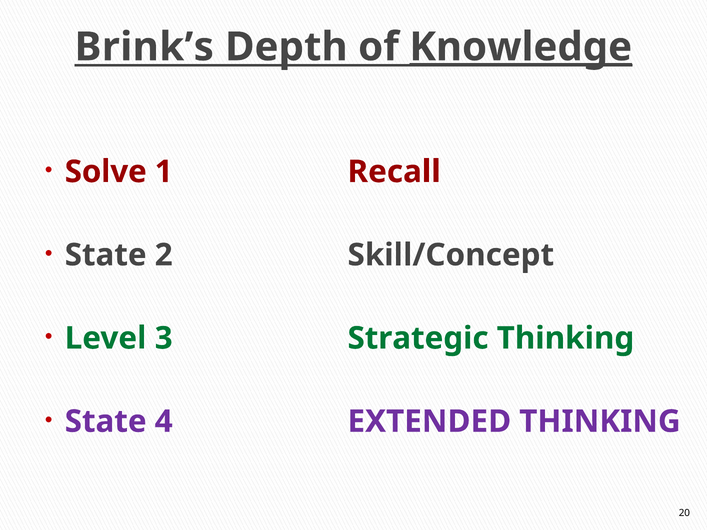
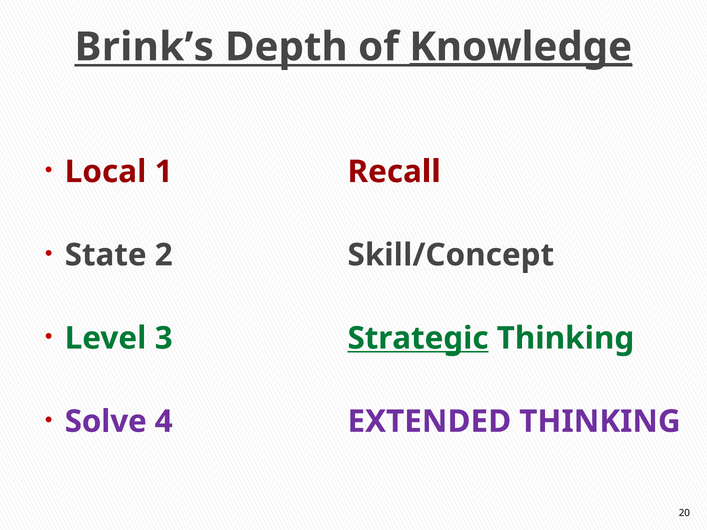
Solve: Solve -> Local
Strategic underline: none -> present
State at (106, 422): State -> Solve
